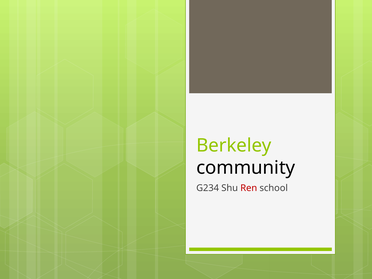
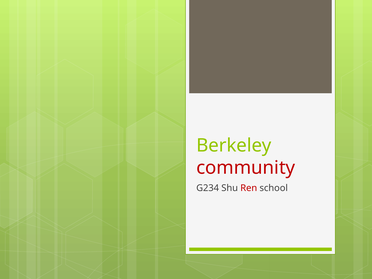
community colour: black -> red
